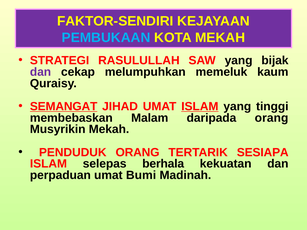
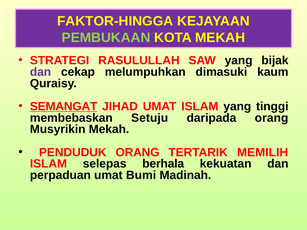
FAKTOR-SENDIRI: FAKTOR-SENDIRI -> FAKTOR-HINGGA
PEMBUKAAN colour: light blue -> light green
memeluk: memeluk -> dimasuki
ISLAM at (200, 106) underline: present -> none
Malam: Malam -> Setuju
SESIAPA: SESIAPA -> MEMILIH
